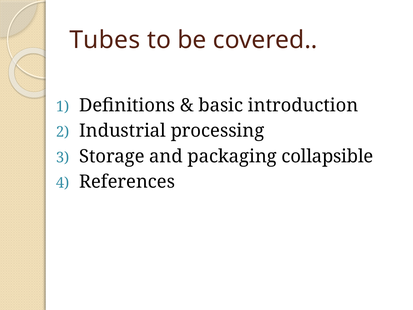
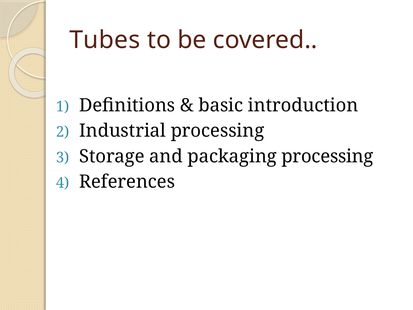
packaging collapsible: collapsible -> processing
